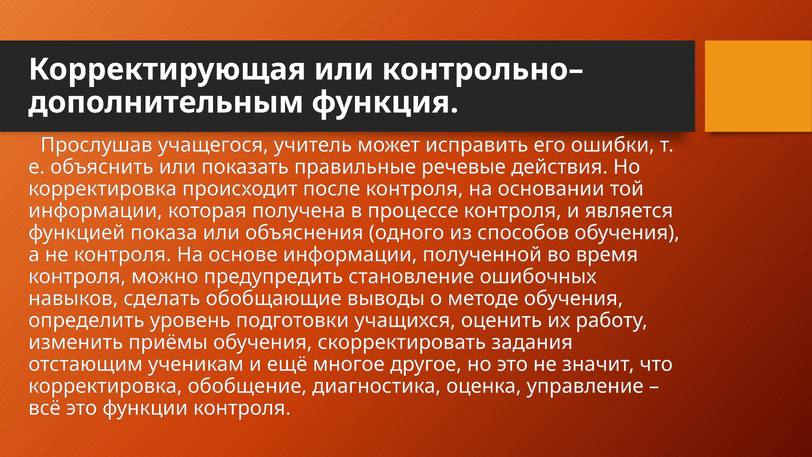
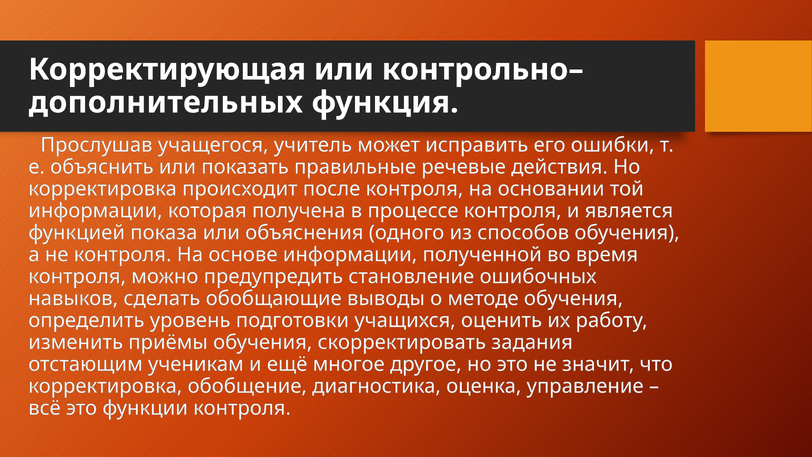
дополнительным: дополнительным -> дополнительных
